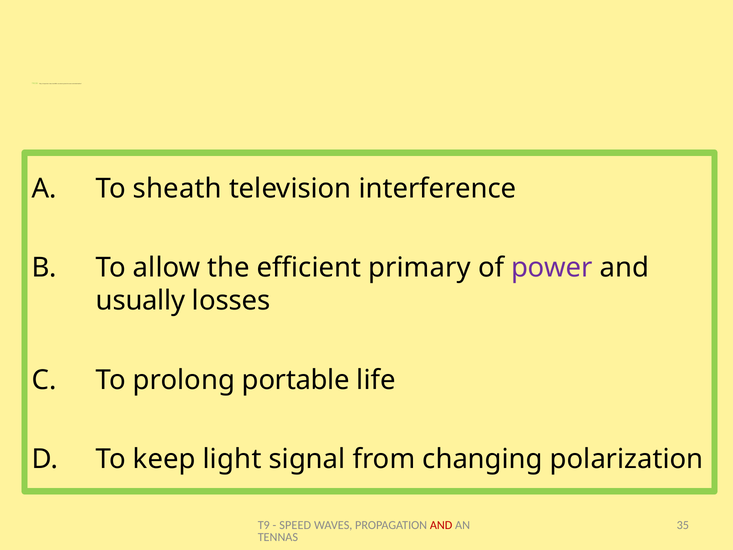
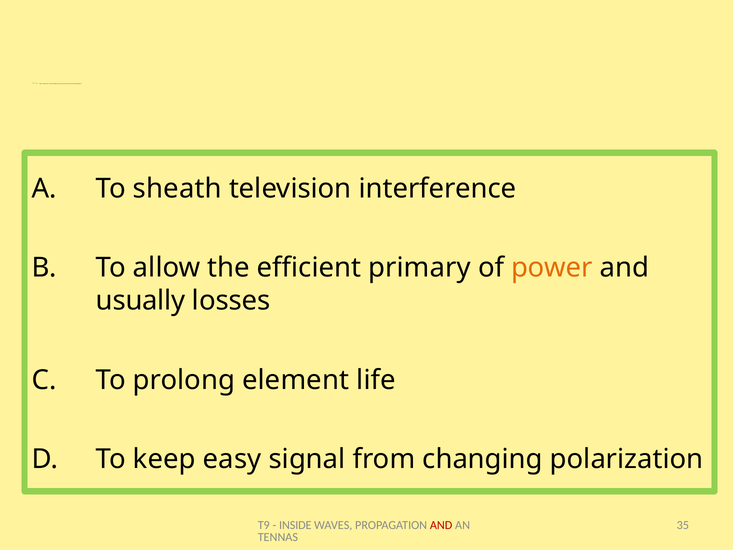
power colour: purple -> orange
portable: portable -> element
light: light -> easy
SPEED: SPEED -> INSIDE
